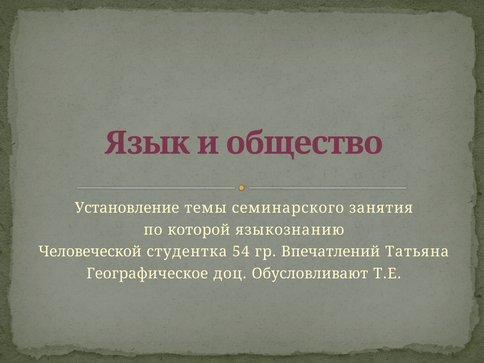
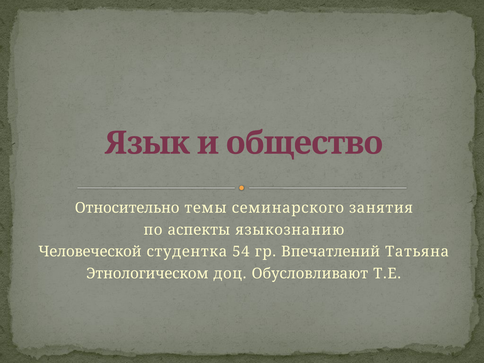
Установление: Установление -> Относительно
которой: которой -> аспекты
Географическое: Географическое -> Этнологическом
